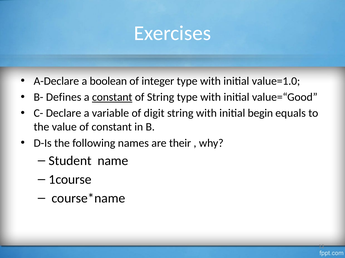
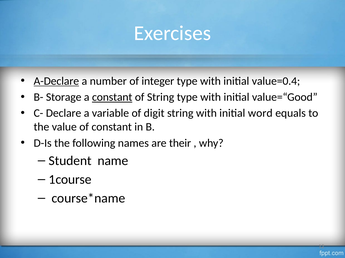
A-Declare underline: none -> present
boolean: boolean -> number
value=1.0: value=1.0 -> value=0.4
Defines: Defines -> Storage
begin: begin -> word
